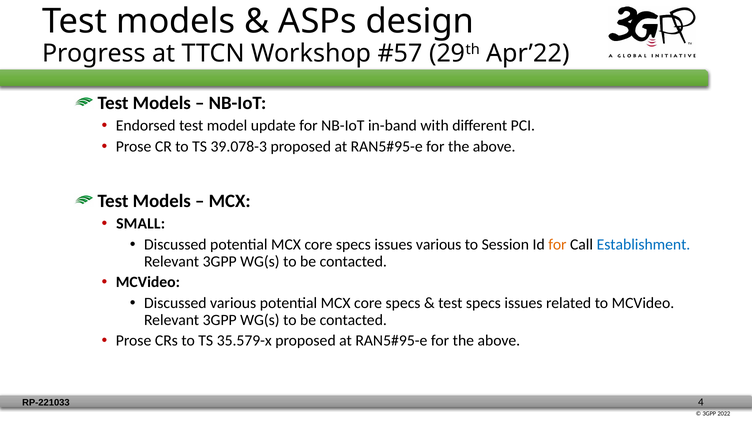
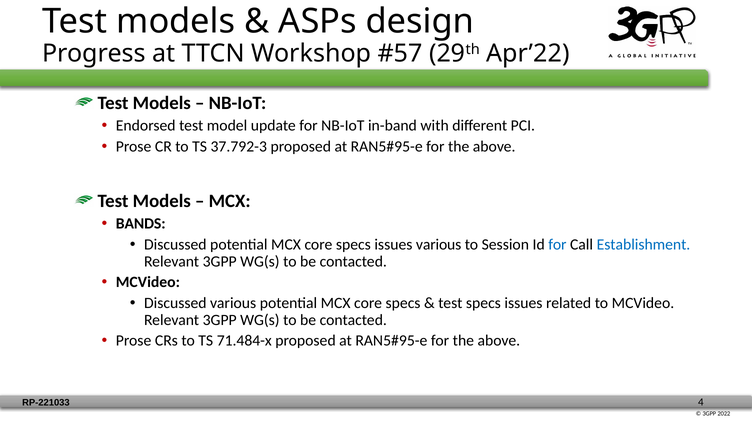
39.078-3: 39.078-3 -> 37.792-3
SMALL: SMALL -> BANDS
for at (557, 244) colour: orange -> blue
35.579-x: 35.579-x -> 71.484-x
